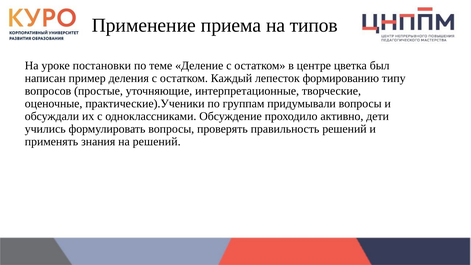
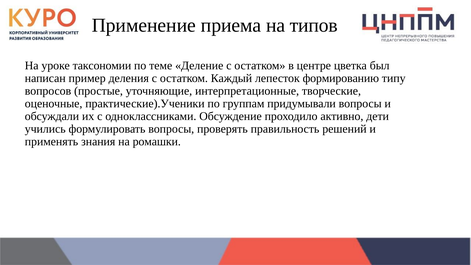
постановки: постановки -> таксономии
на решений: решений -> ромашки
